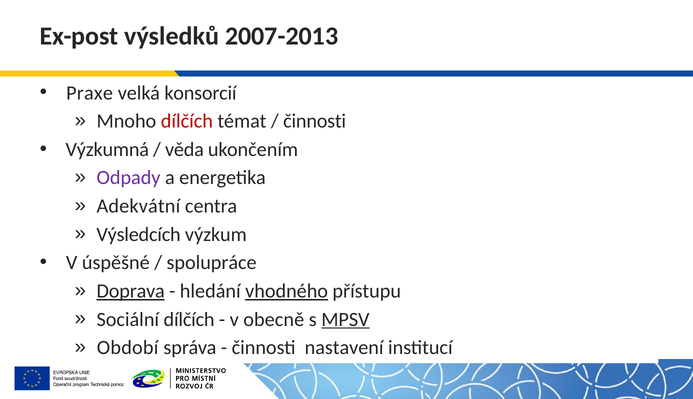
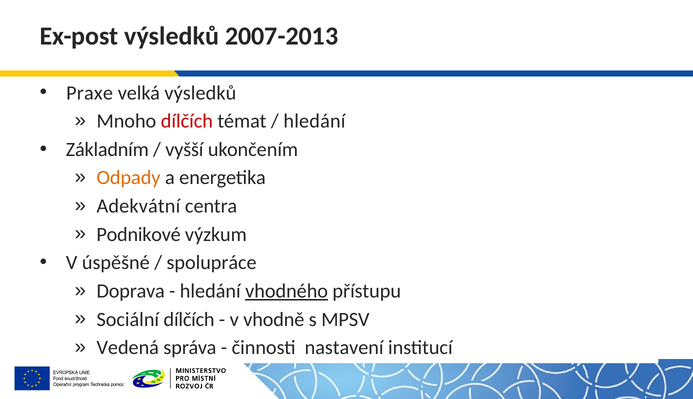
velká konsorcií: konsorcií -> výsledků
činnosti at (315, 121): činnosti -> hledání
Výzkumná: Výzkumná -> Základním
věda: věda -> vyšší
Odpady colour: purple -> orange
Výsledcích: Výsledcích -> Podnikové
Doprava underline: present -> none
obecně: obecně -> vhodně
MPSV underline: present -> none
Období: Období -> Vedená
